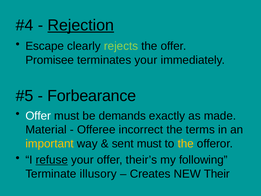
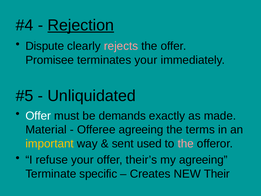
Escape: Escape -> Dispute
rejects colour: light green -> pink
Forbearance: Forbearance -> Unliquidated
Offeree incorrect: incorrect -> agreeing
sent must: must -> used
the at (186, 143) colour: yellow -> pink
refuse underline: present -> none
my following: following -> agreeing
illusory: illusory -> specific
